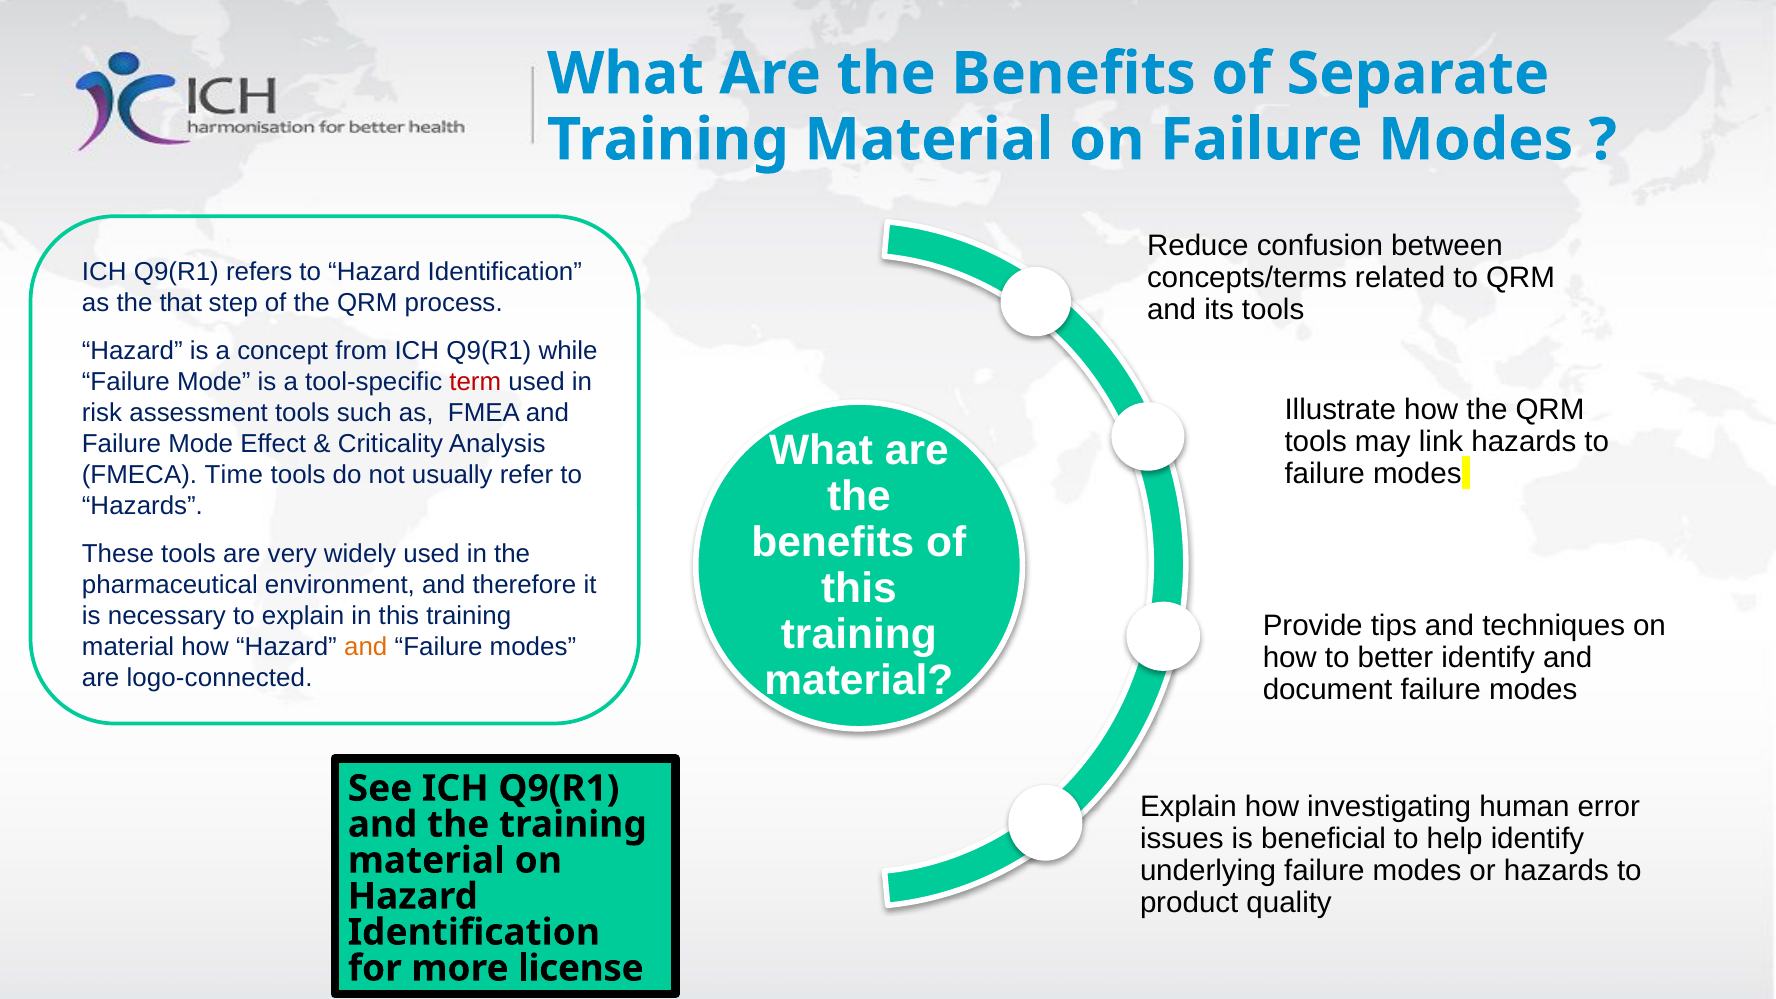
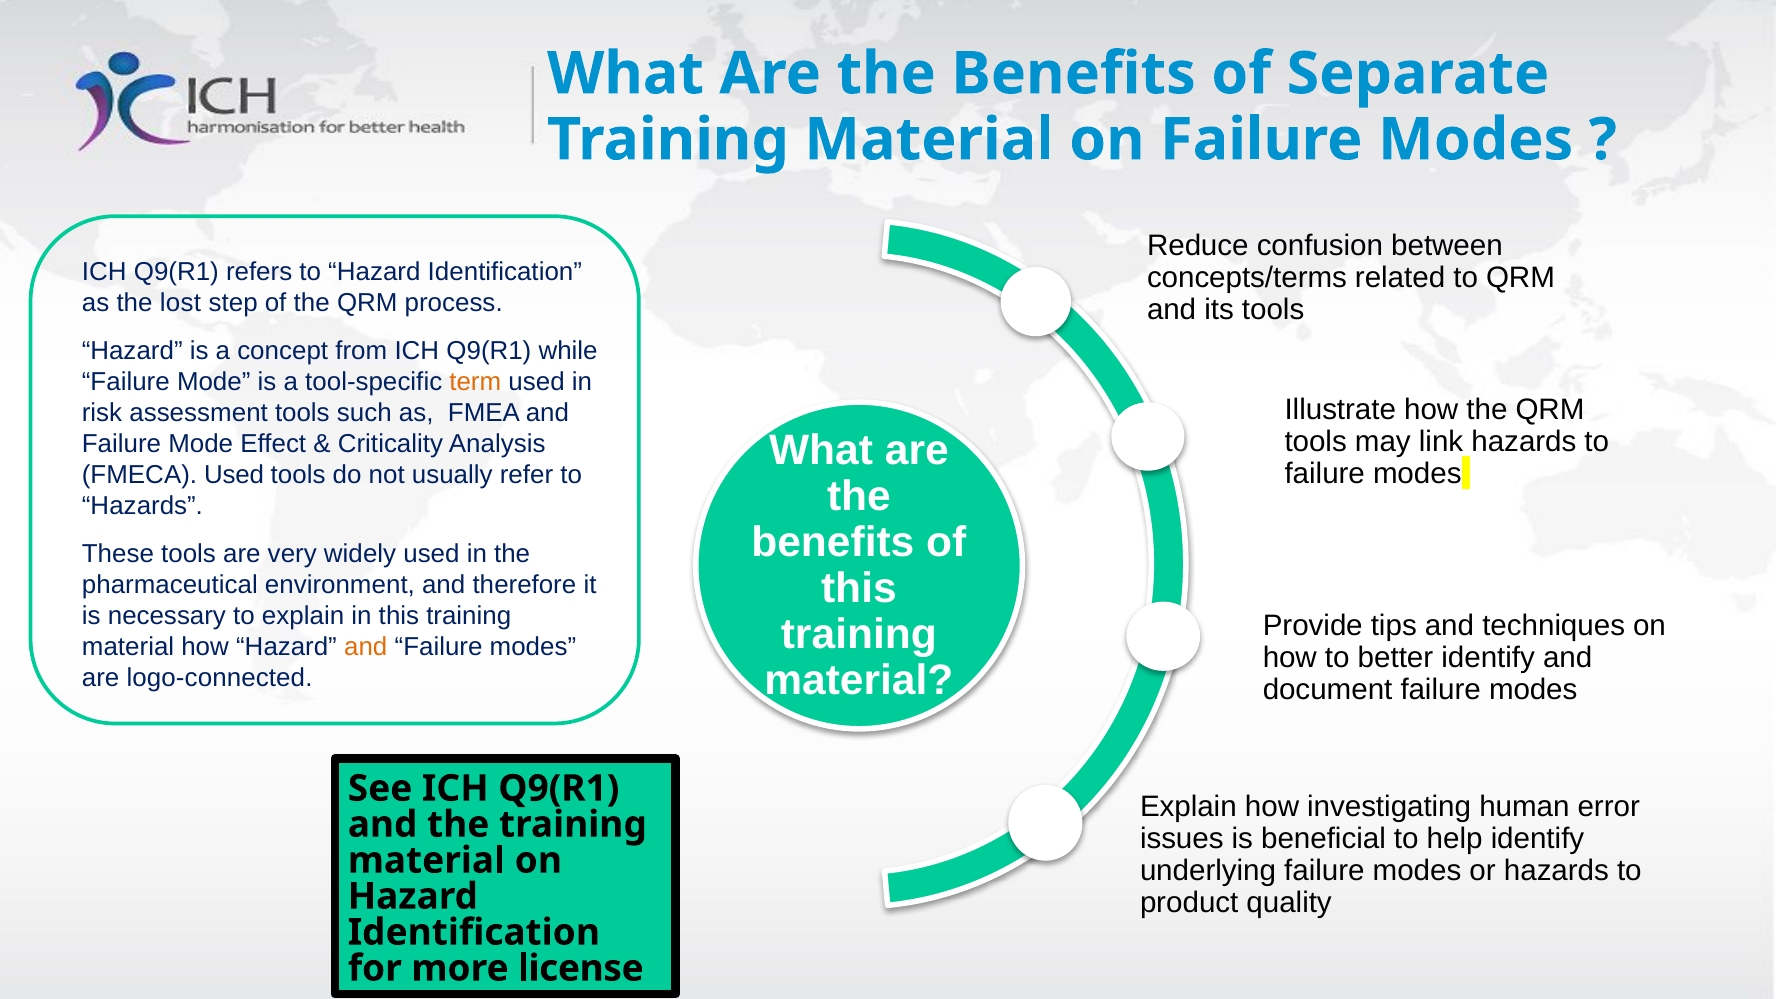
that: that -> lost
term colour: red -> orange
FMECA Time: Time -> Used
